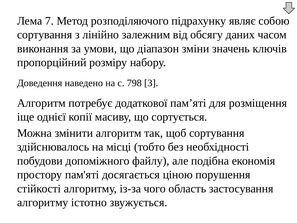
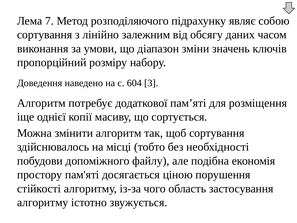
798: 798 -> 604
